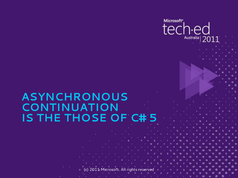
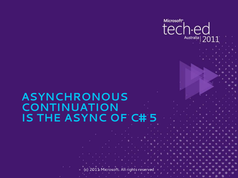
THOSE: THOSE -> ASYNC
